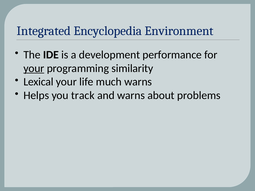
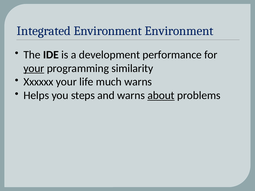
Integrated Encyclopedia: Encyclopedia -> Environment
Lexical: Lexical -> Xxxxxx
track: track -> steps
about underline: none -> present
